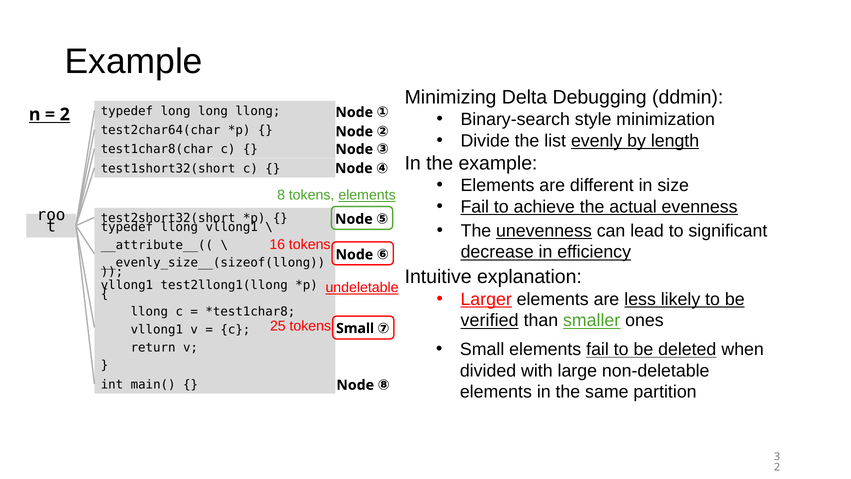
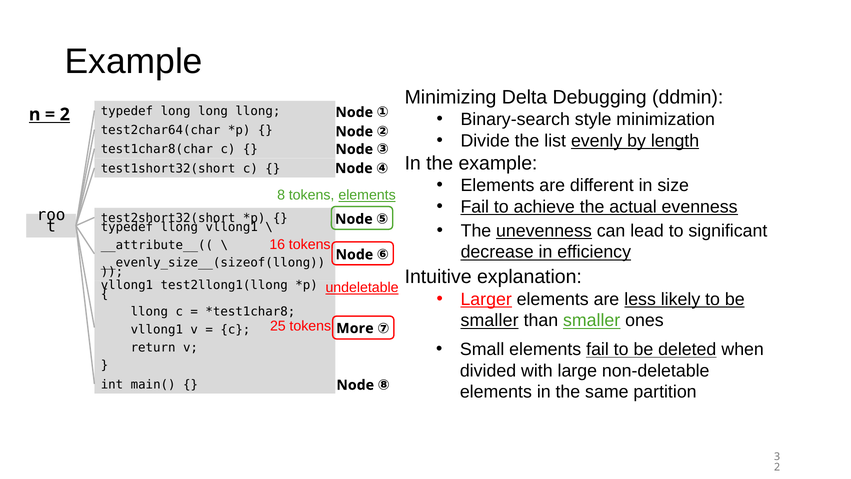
verified at (490, 320): verified -> smaller
Small at (355, 328): Small -> More
